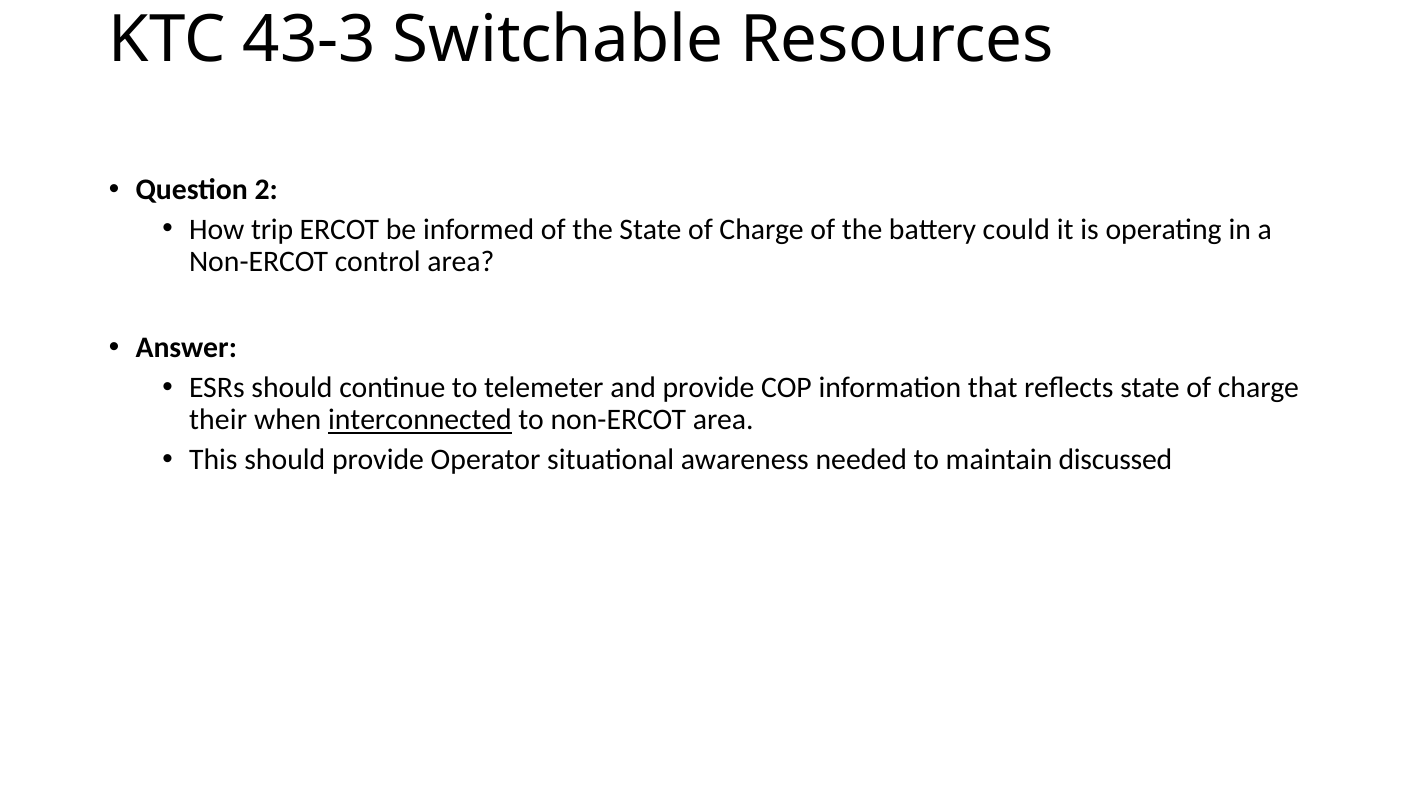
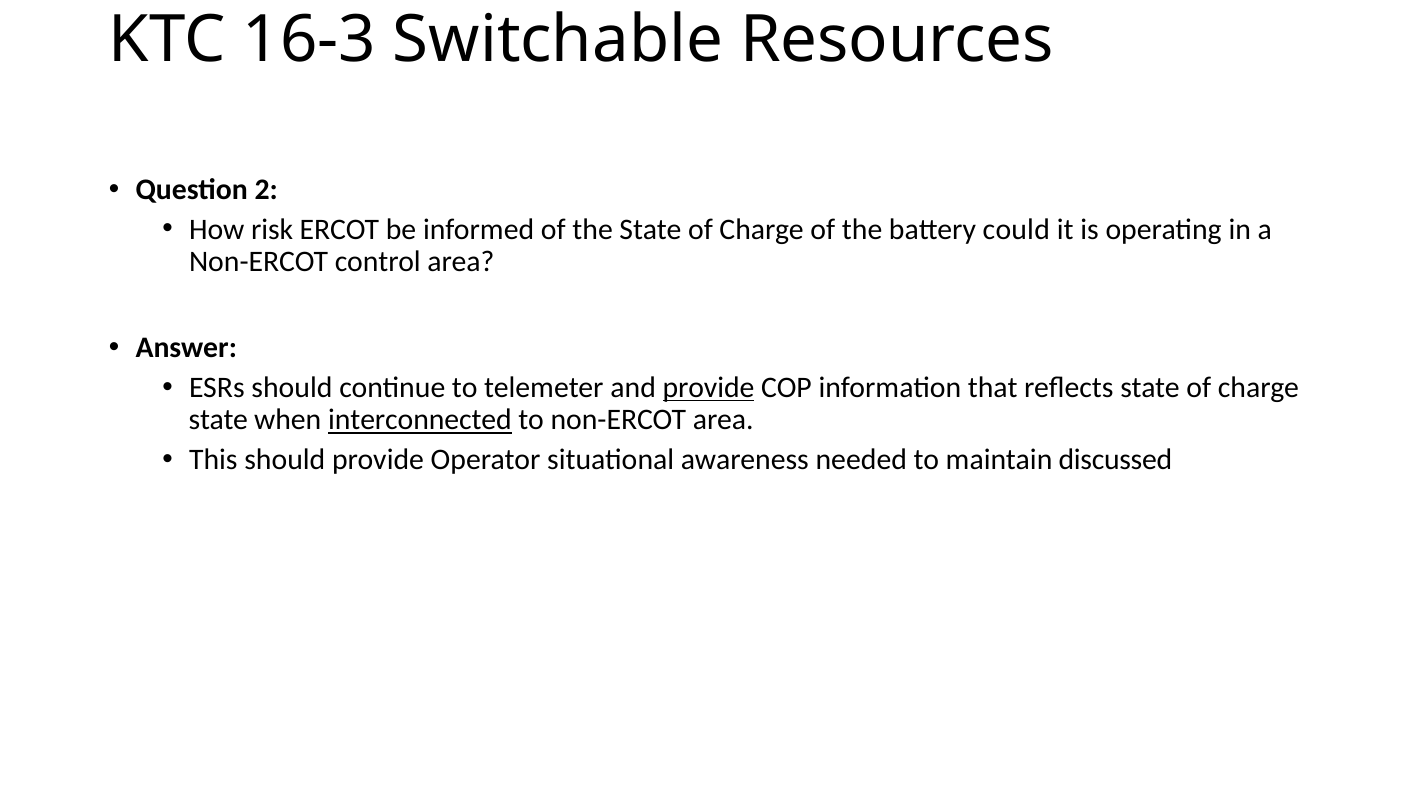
43-3: 43-3 -> 16-3
trip: trip -> risk
provide at (708, 388) underline: none -> present
their at (218, 420): their -> state
